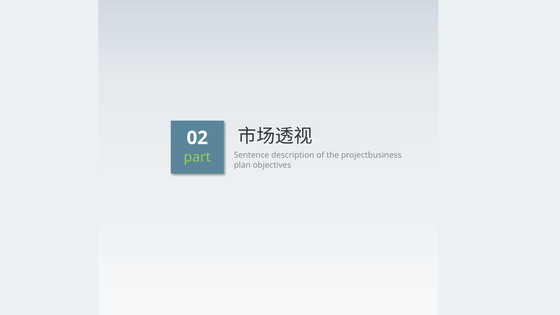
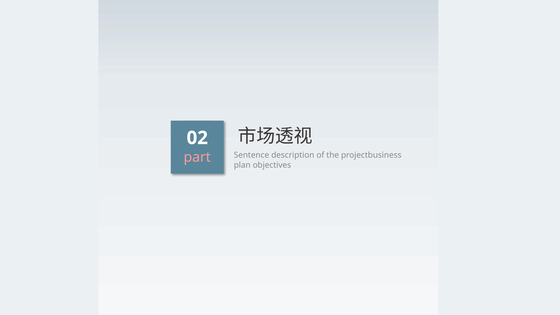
part colour: light green -> pink
